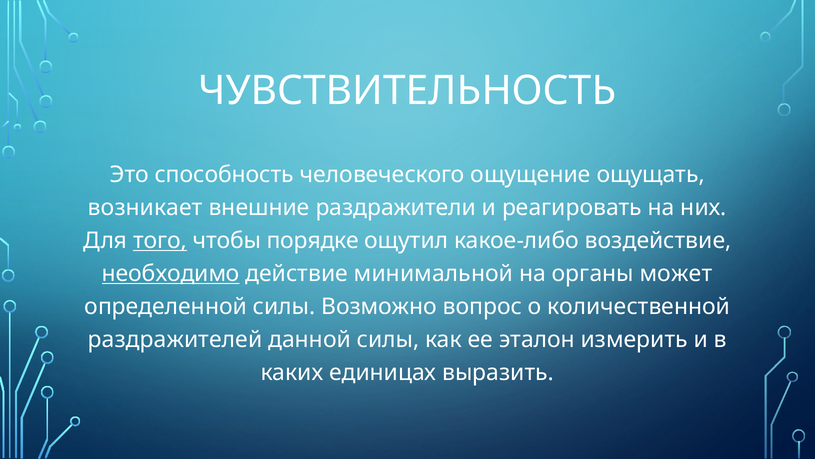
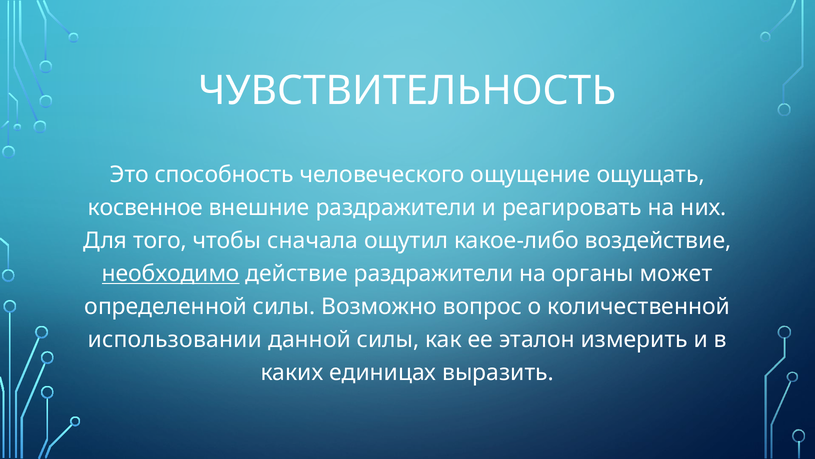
возникает: возникает -> косвенное
того underline: present -> none
порядке: порядке -> сначала
действие минимальной: минимальной -> раздражители
раздражителей: раздражителей -> использовании
